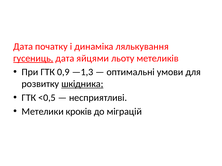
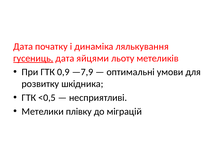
—1,3: —1,3 -> —7,9
шкідника underline: present -> none
кроків: кроків -> плівку
